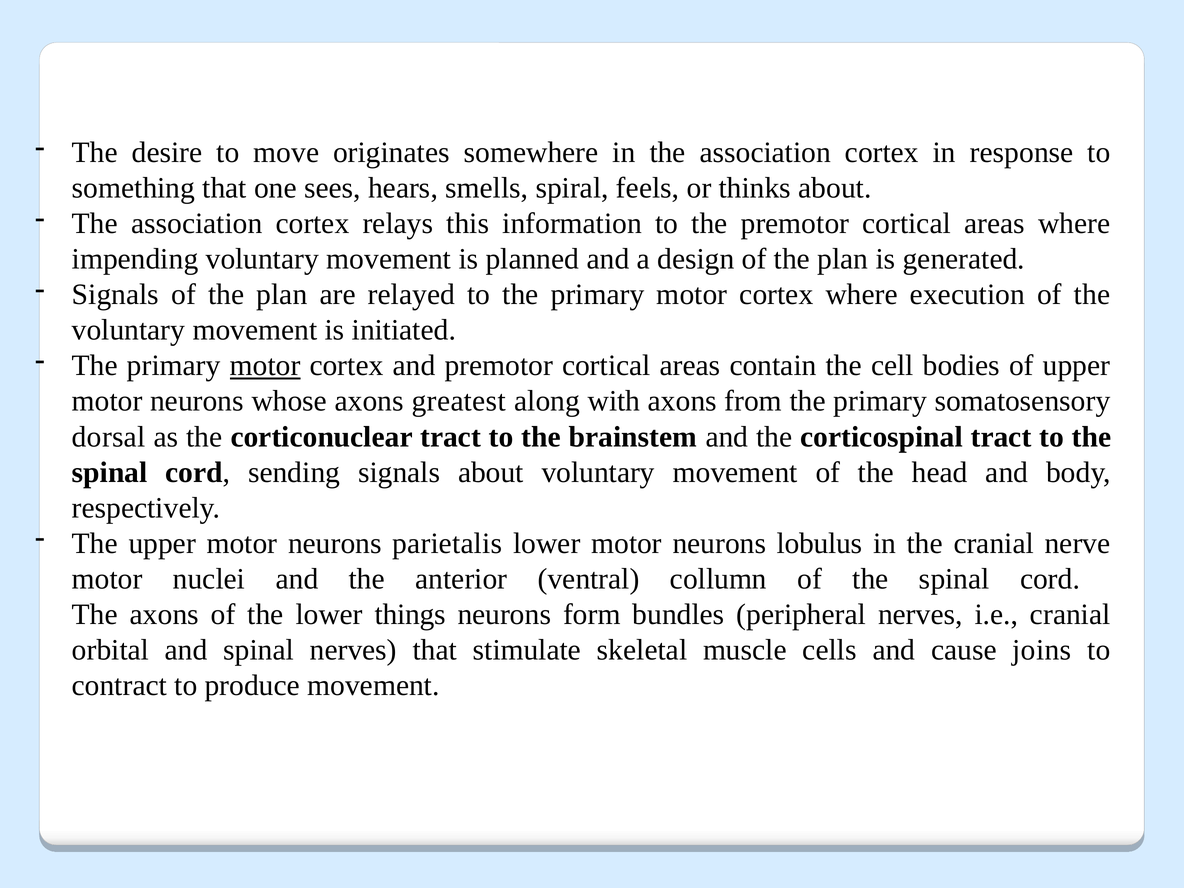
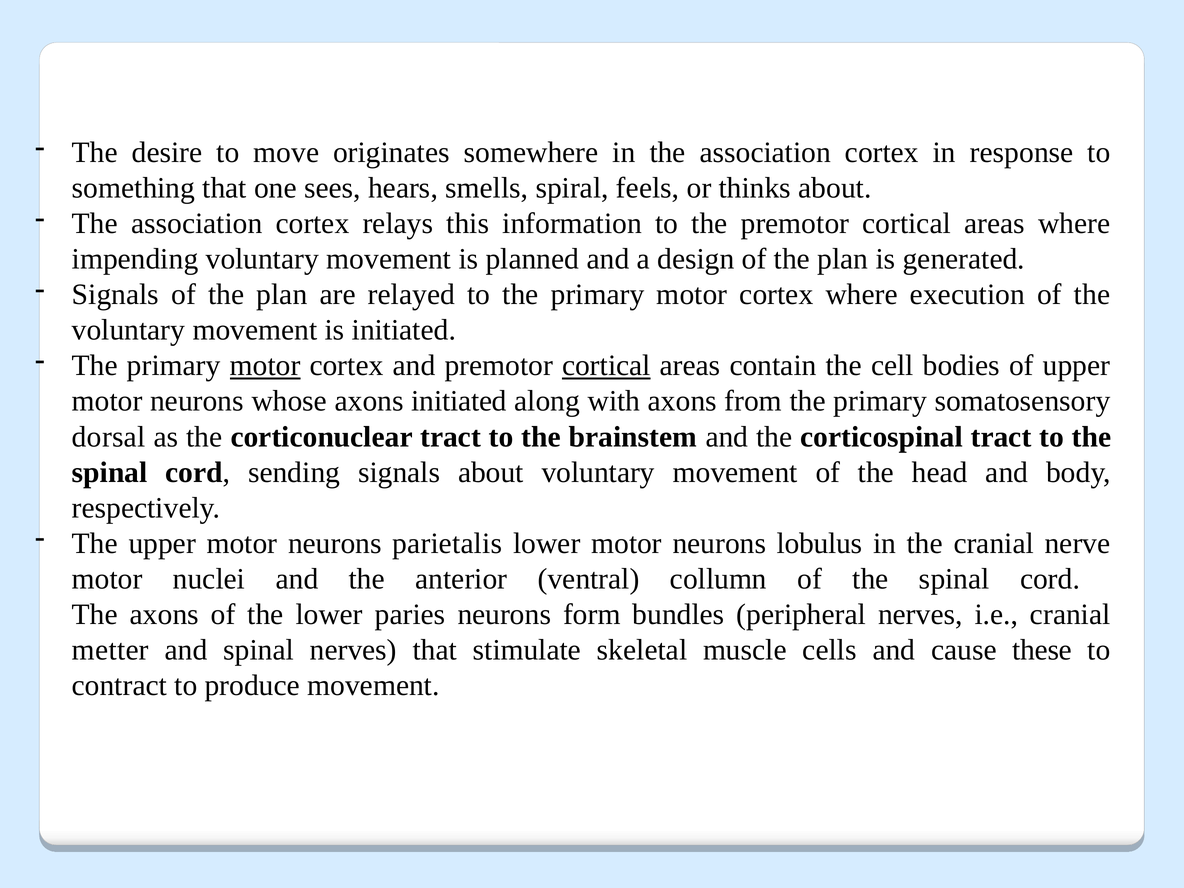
cortical at (606, 366) underline: none -> present
axons greatest: greatest -> initiated
things: things -> paries
orbital: orbital -> metter
joins: joins -> these
